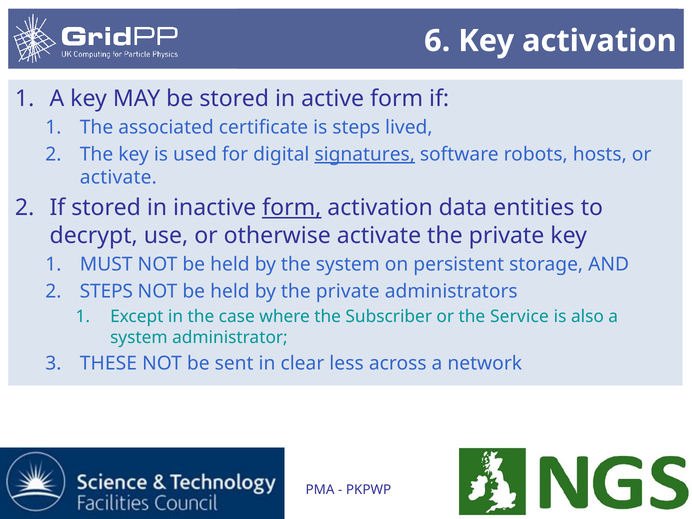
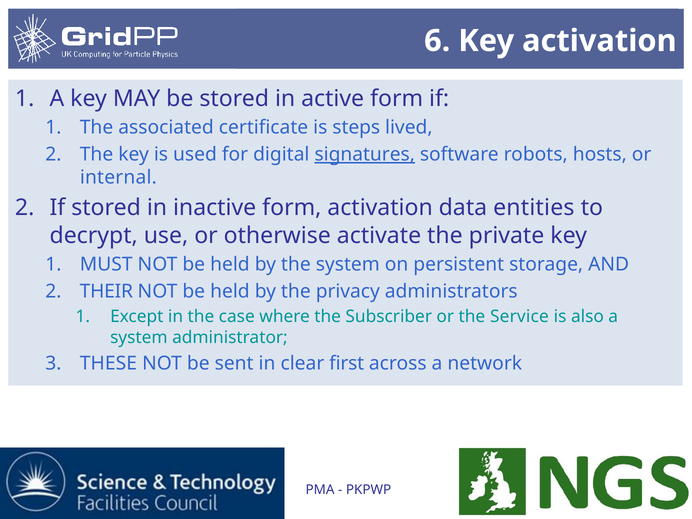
activate at (118, 178): activate -> internal
form at (292, 208) underline: present -> none
STEPS at (106, 291): STEPS -> THEIR
by the private: private -> privacy
less: less -> first
